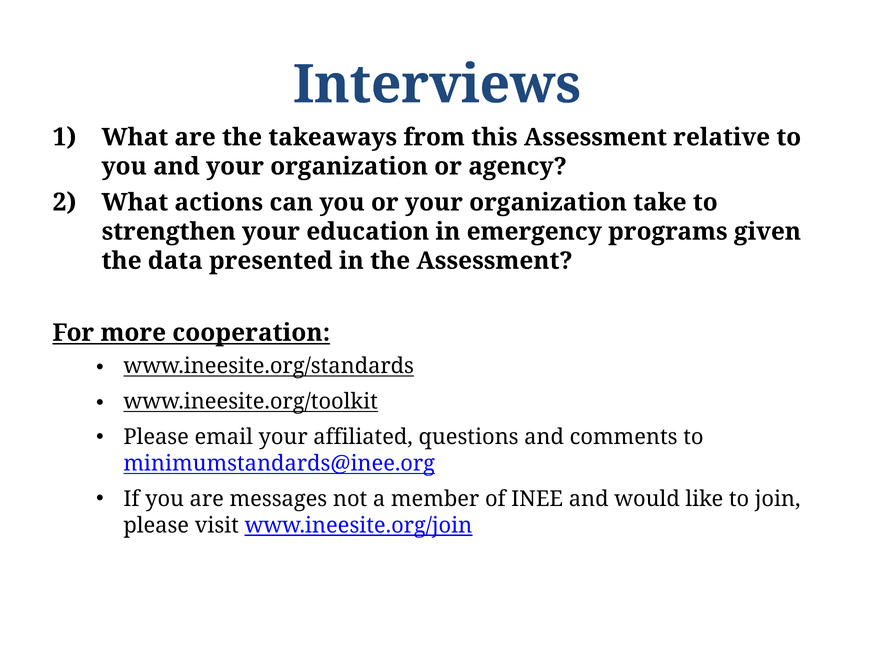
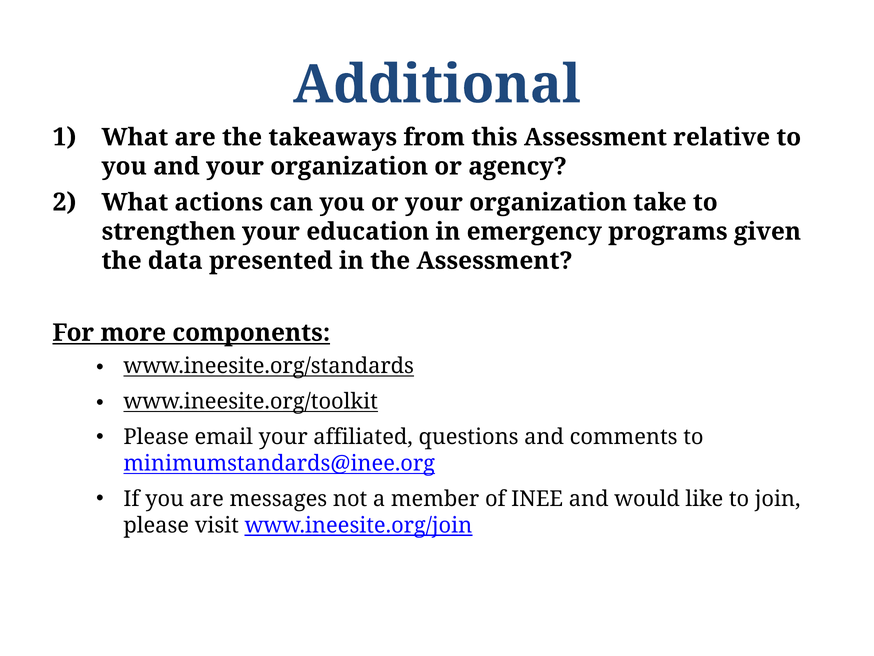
Interviews: Interviews -> Additional
cooperation: cooperation -> components
